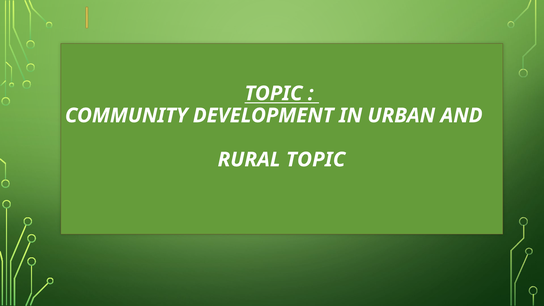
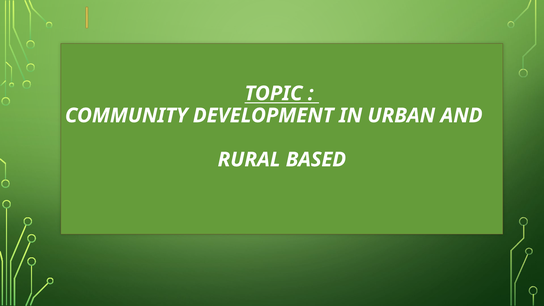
RURAL TOPIC: TOPIC -> BASED
